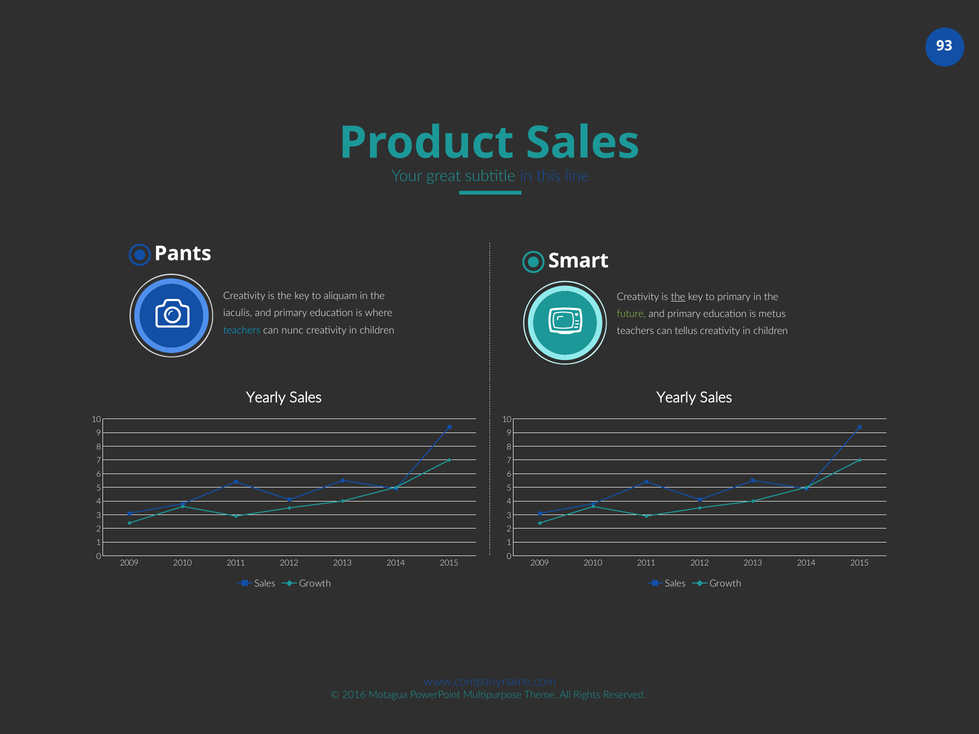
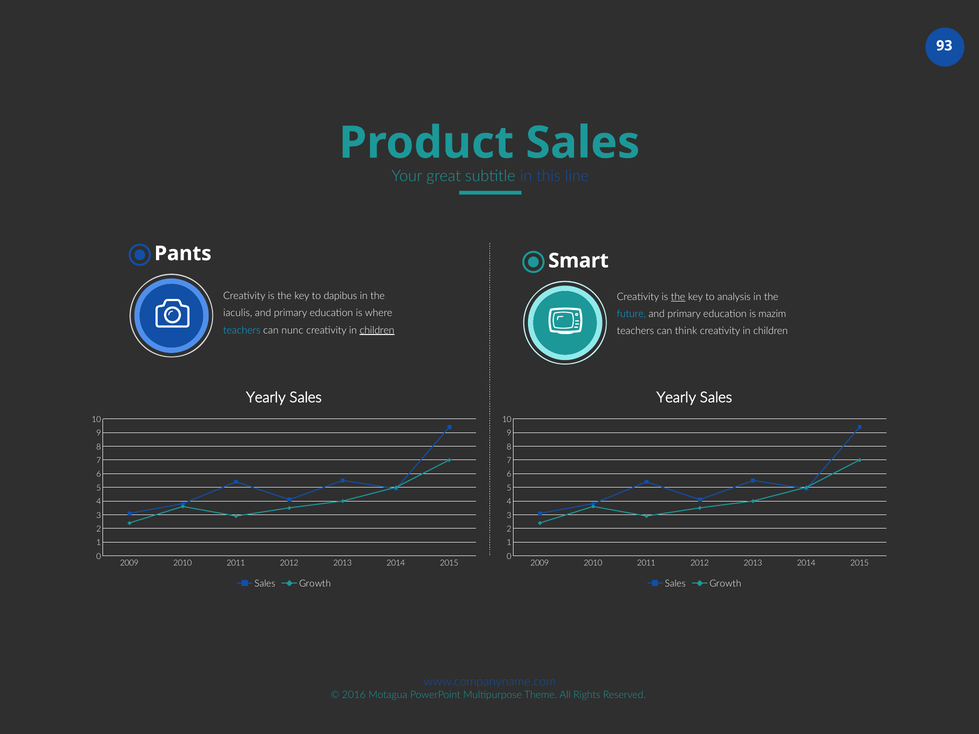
aliquam: aliquam -> dapibus
to primary: primary -> analysis
future colour: light green -> light blue
metus: metus -> mazim
children at (377, 330) underline: none -> present
tellus: tellus -> think
